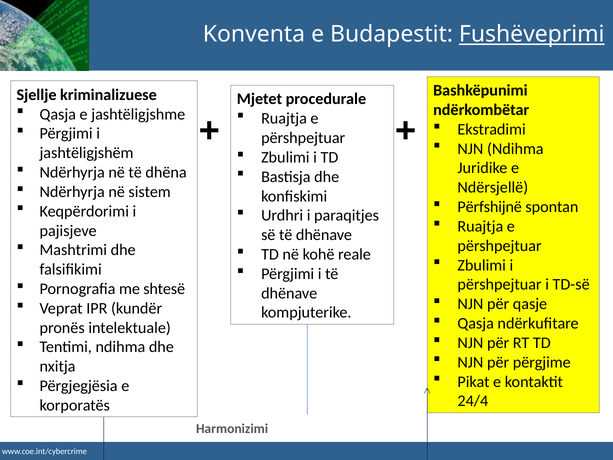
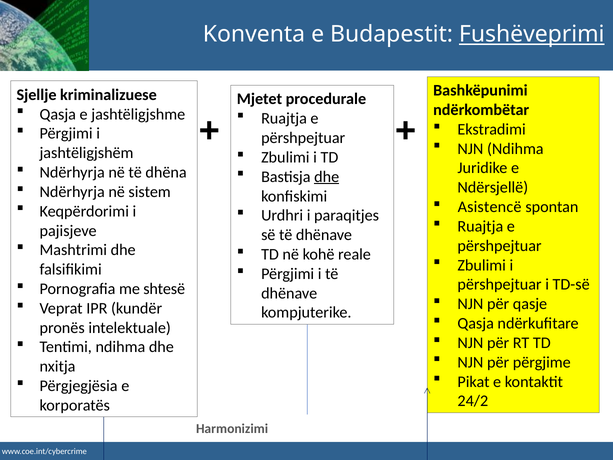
dhe at (327, 177) underline: none -> present
Përfshijnë: Përfshijnë -> Asistencë
24/4: 24/4 -> 24/2
